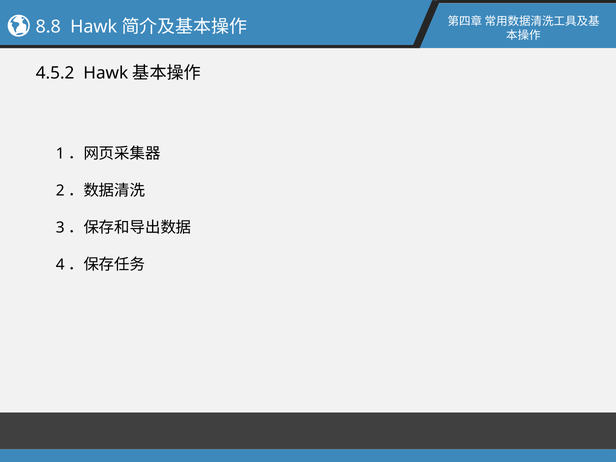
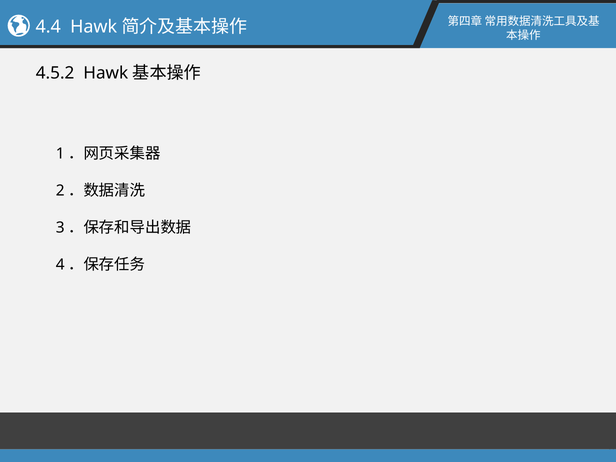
8.8: 8.8 -> 4.4
